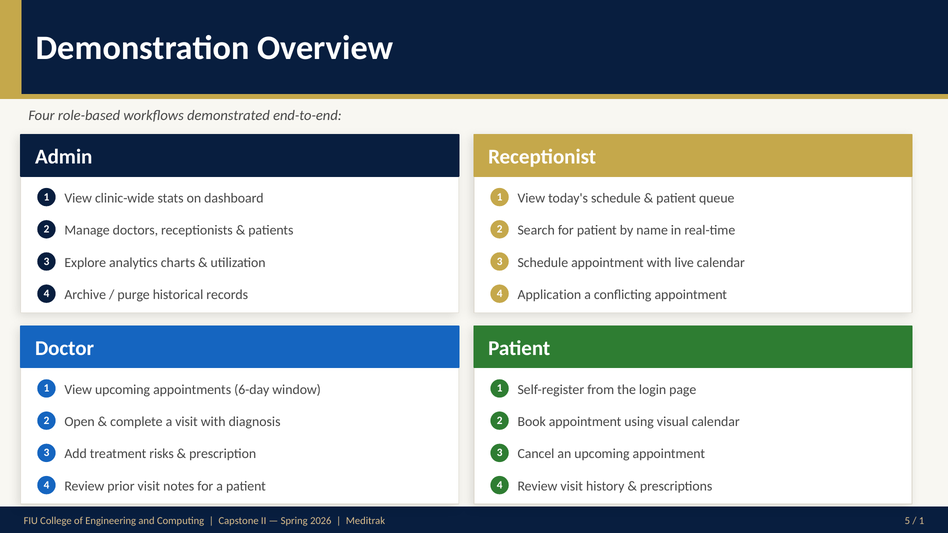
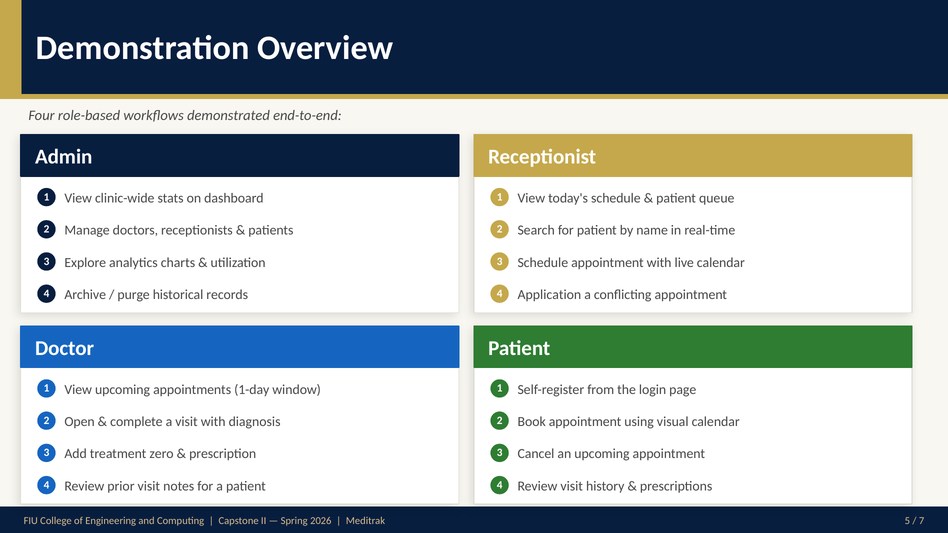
6-day: 6-day -> 1-day
risks: risks -> zero
1 at (922, 521): 1 -> 7
